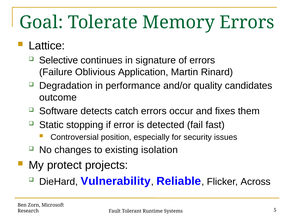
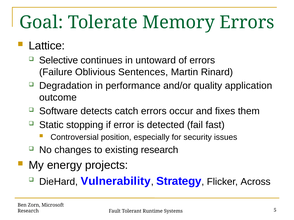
signature: signature -> untoward
Application: Application -> Sentences
candidates: candidates -> application
existing isolation: isolation -> research
protect: protect -> energy
Reliable: Reliable -> Strategy
